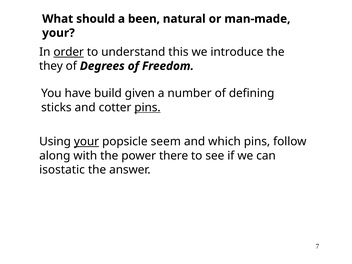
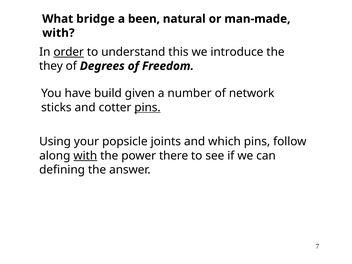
should: should -> bridge
your at (58, 33): your -> with
defining: defining -> network
your at (87, 142) underline: present -> none
seem: seem -> joints
with at (85, 156) underline: none -> present
isostatic: isostatic -> defining
